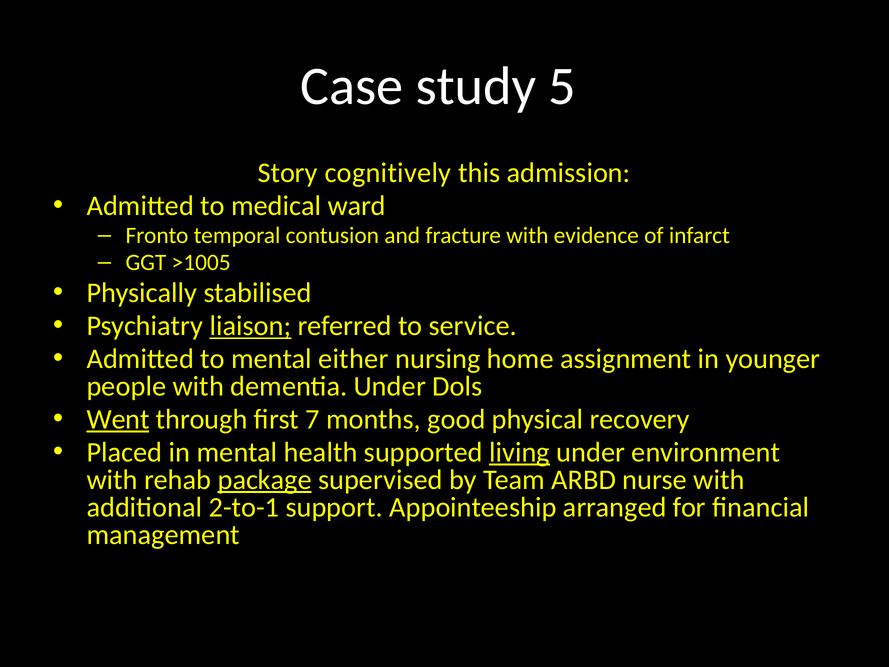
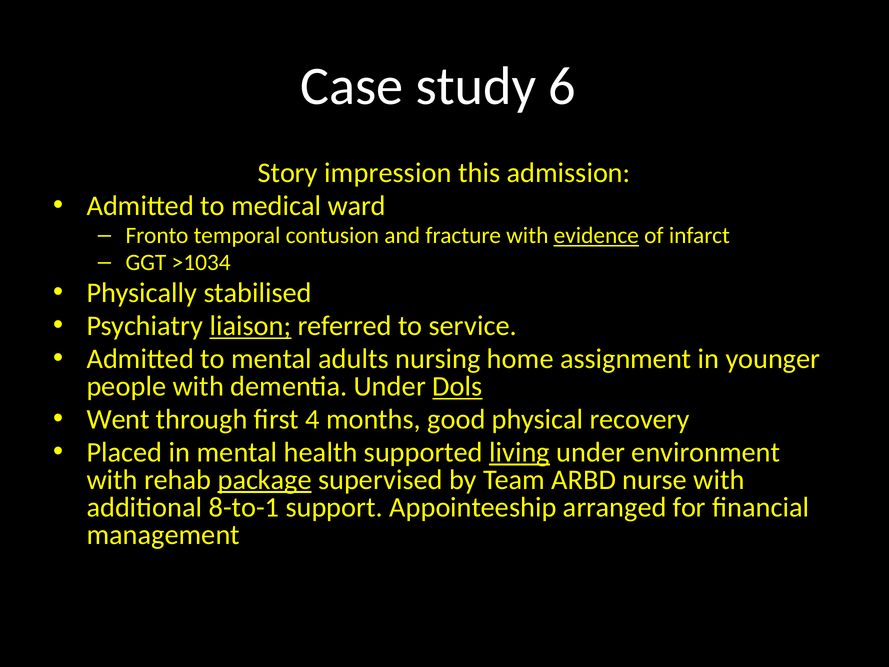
5: 5 -> 6
cognitively: cognitively -> impression
evidence underline: none -> present
>1005: >1005 -> >1034
either: either -> adults
Dols underline: none -> present
Went underline: present -> none
7: 7 -> 4
2-to-1: 2-to-1 -> 8-to-1
